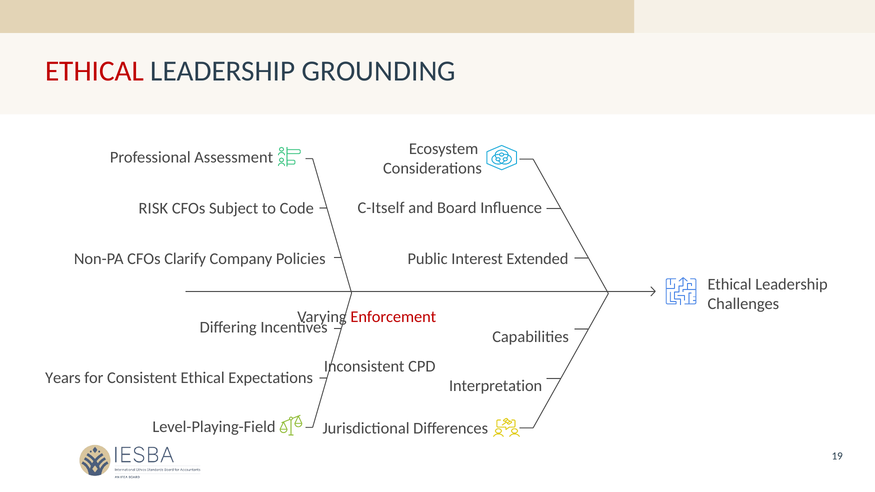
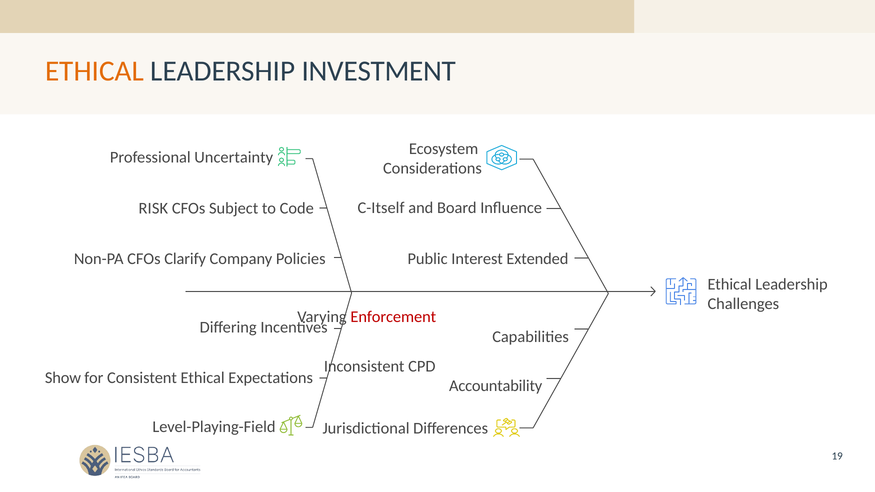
ETHICAL at (94, 71) colour: red -> orange
GROUNDING: GROUNDING -> INVESTMENT
Assessment: Assessment -> Uncertainty
Years: Years -> Show
Interpretation: Interpretation -> Accountability
